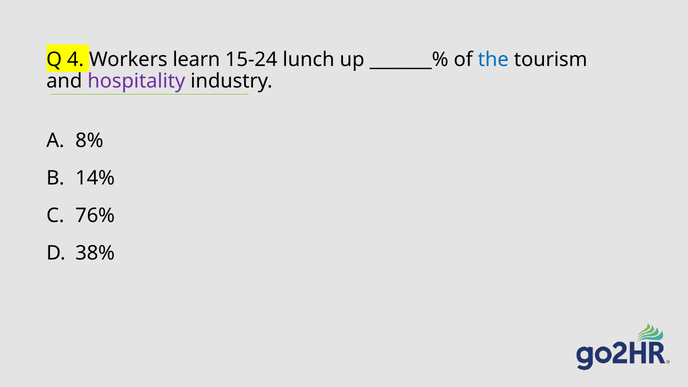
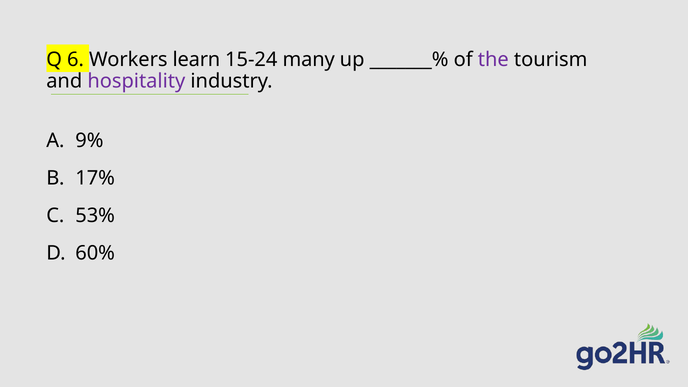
4: 4 -> 6
lunch: lunch -> many
the colour: blue -> purple
8%: 8% -> 9%
14%: 14% -> 17%
76%: 76% -> 53%
38%: 38% -> 60%
